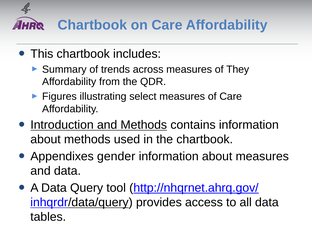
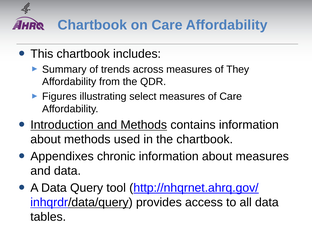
gender: gender -> chronic
